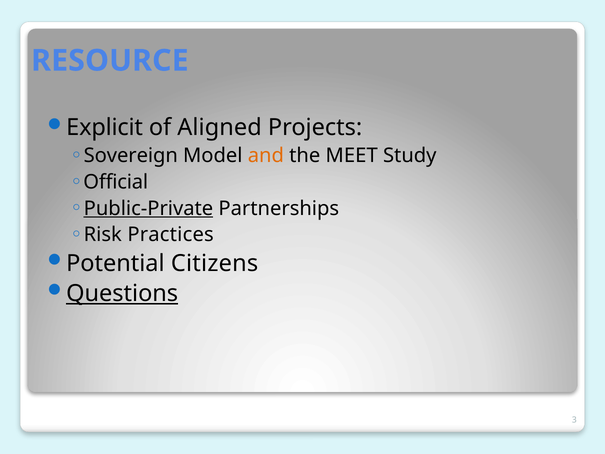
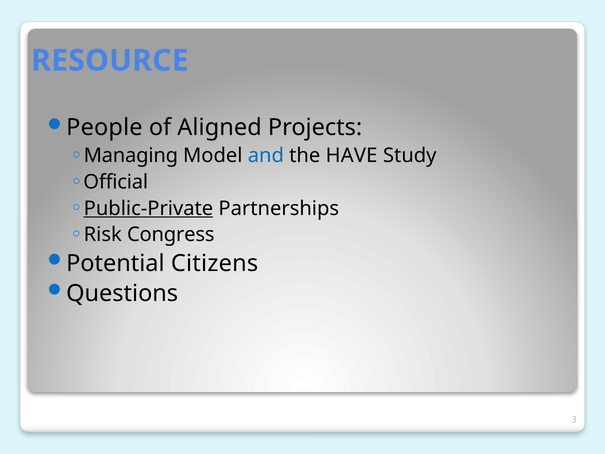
Explicit: Explicit -> People
Sovereign: Sovereign -> Managing
and colour: orange -> blue
MEET: MEET -> HAVE
Practices: Practices -> Congress
Questions underline: present -> none
